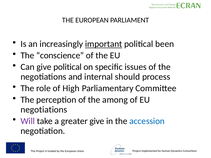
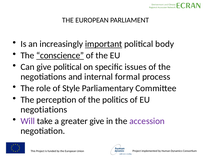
been: been -> body
conscience underline: none -> present
should: should -> formal
High: High -> Style
among: among -> politics
accession colour: blue -> purple
